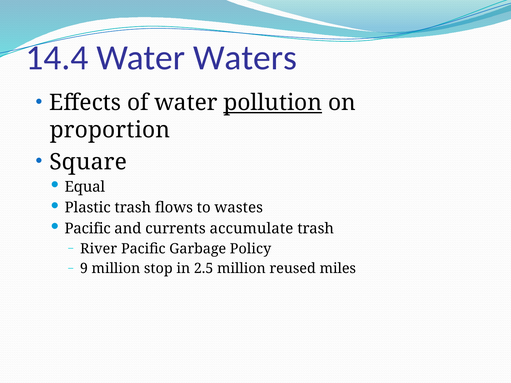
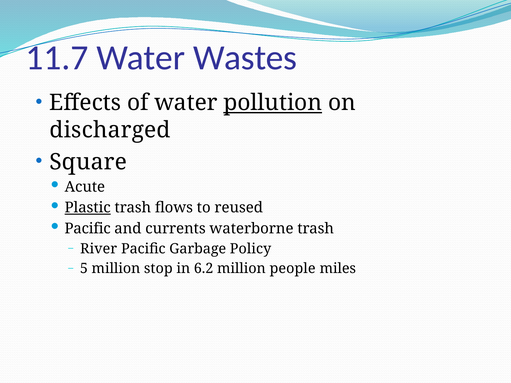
14.4: 14.4 -> 11.7
Waters: Waters -> Wastes
proportion: proportion -> discharged
Equal: Equal -> Acute
Plastic underline: none -> present
wastes: wastes -> reused
accumulate: accumulate -> waterborne
9: 9 -> 5
2.5: 2.5 -> 6.2
reused: reused -> people
